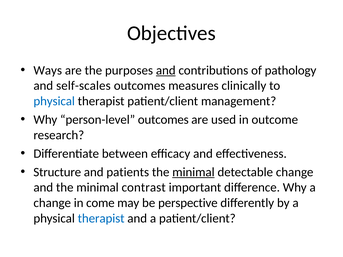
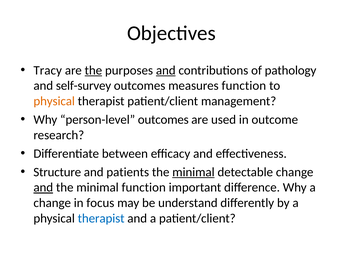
Ways: Ways -> Tracy
the at (93, 70) underline: none -> present
self-scales: self-scales -> self-survey
measures clinically: clinically -> function
physical at (54, 101) colour: blue -> orange
and at (43, 188) underline: none -> present
minimal contrast: contrast -> function
come: come -> focus
perspective: perspective -> understand
